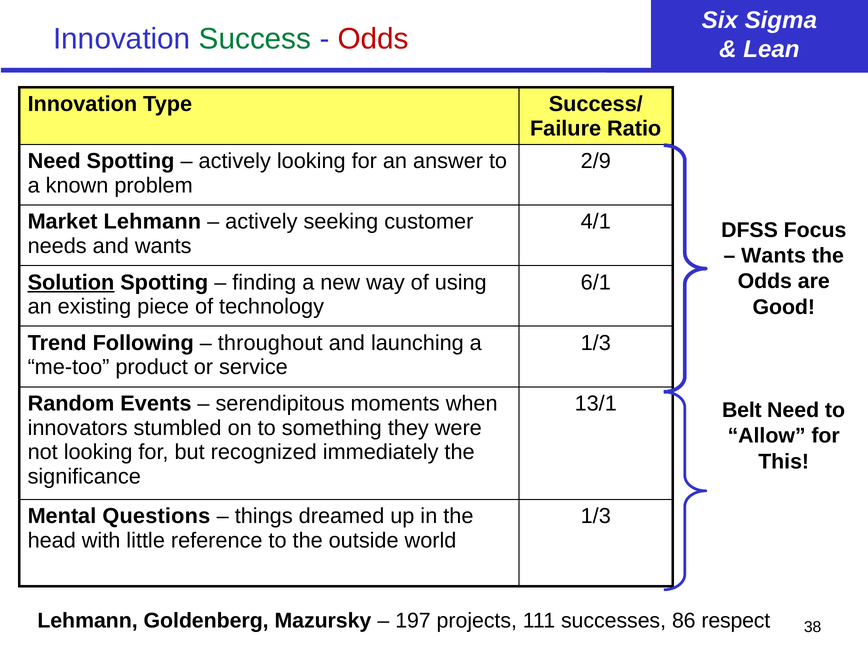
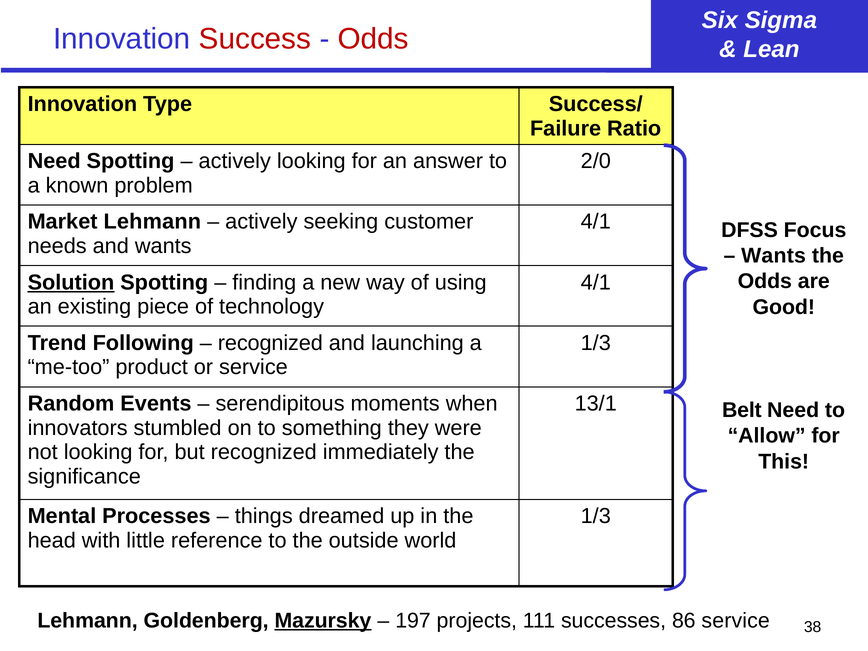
Success colour: green -> red
2/9: 2/9 -> 2/0
6/1 at (596, 282): 6/1 -> 4/1
throughout at (270, 343): throughout -> recognized
Questions: Questions -> Processes
Mazursky underline: none -> present
86 respect: respect -> service
